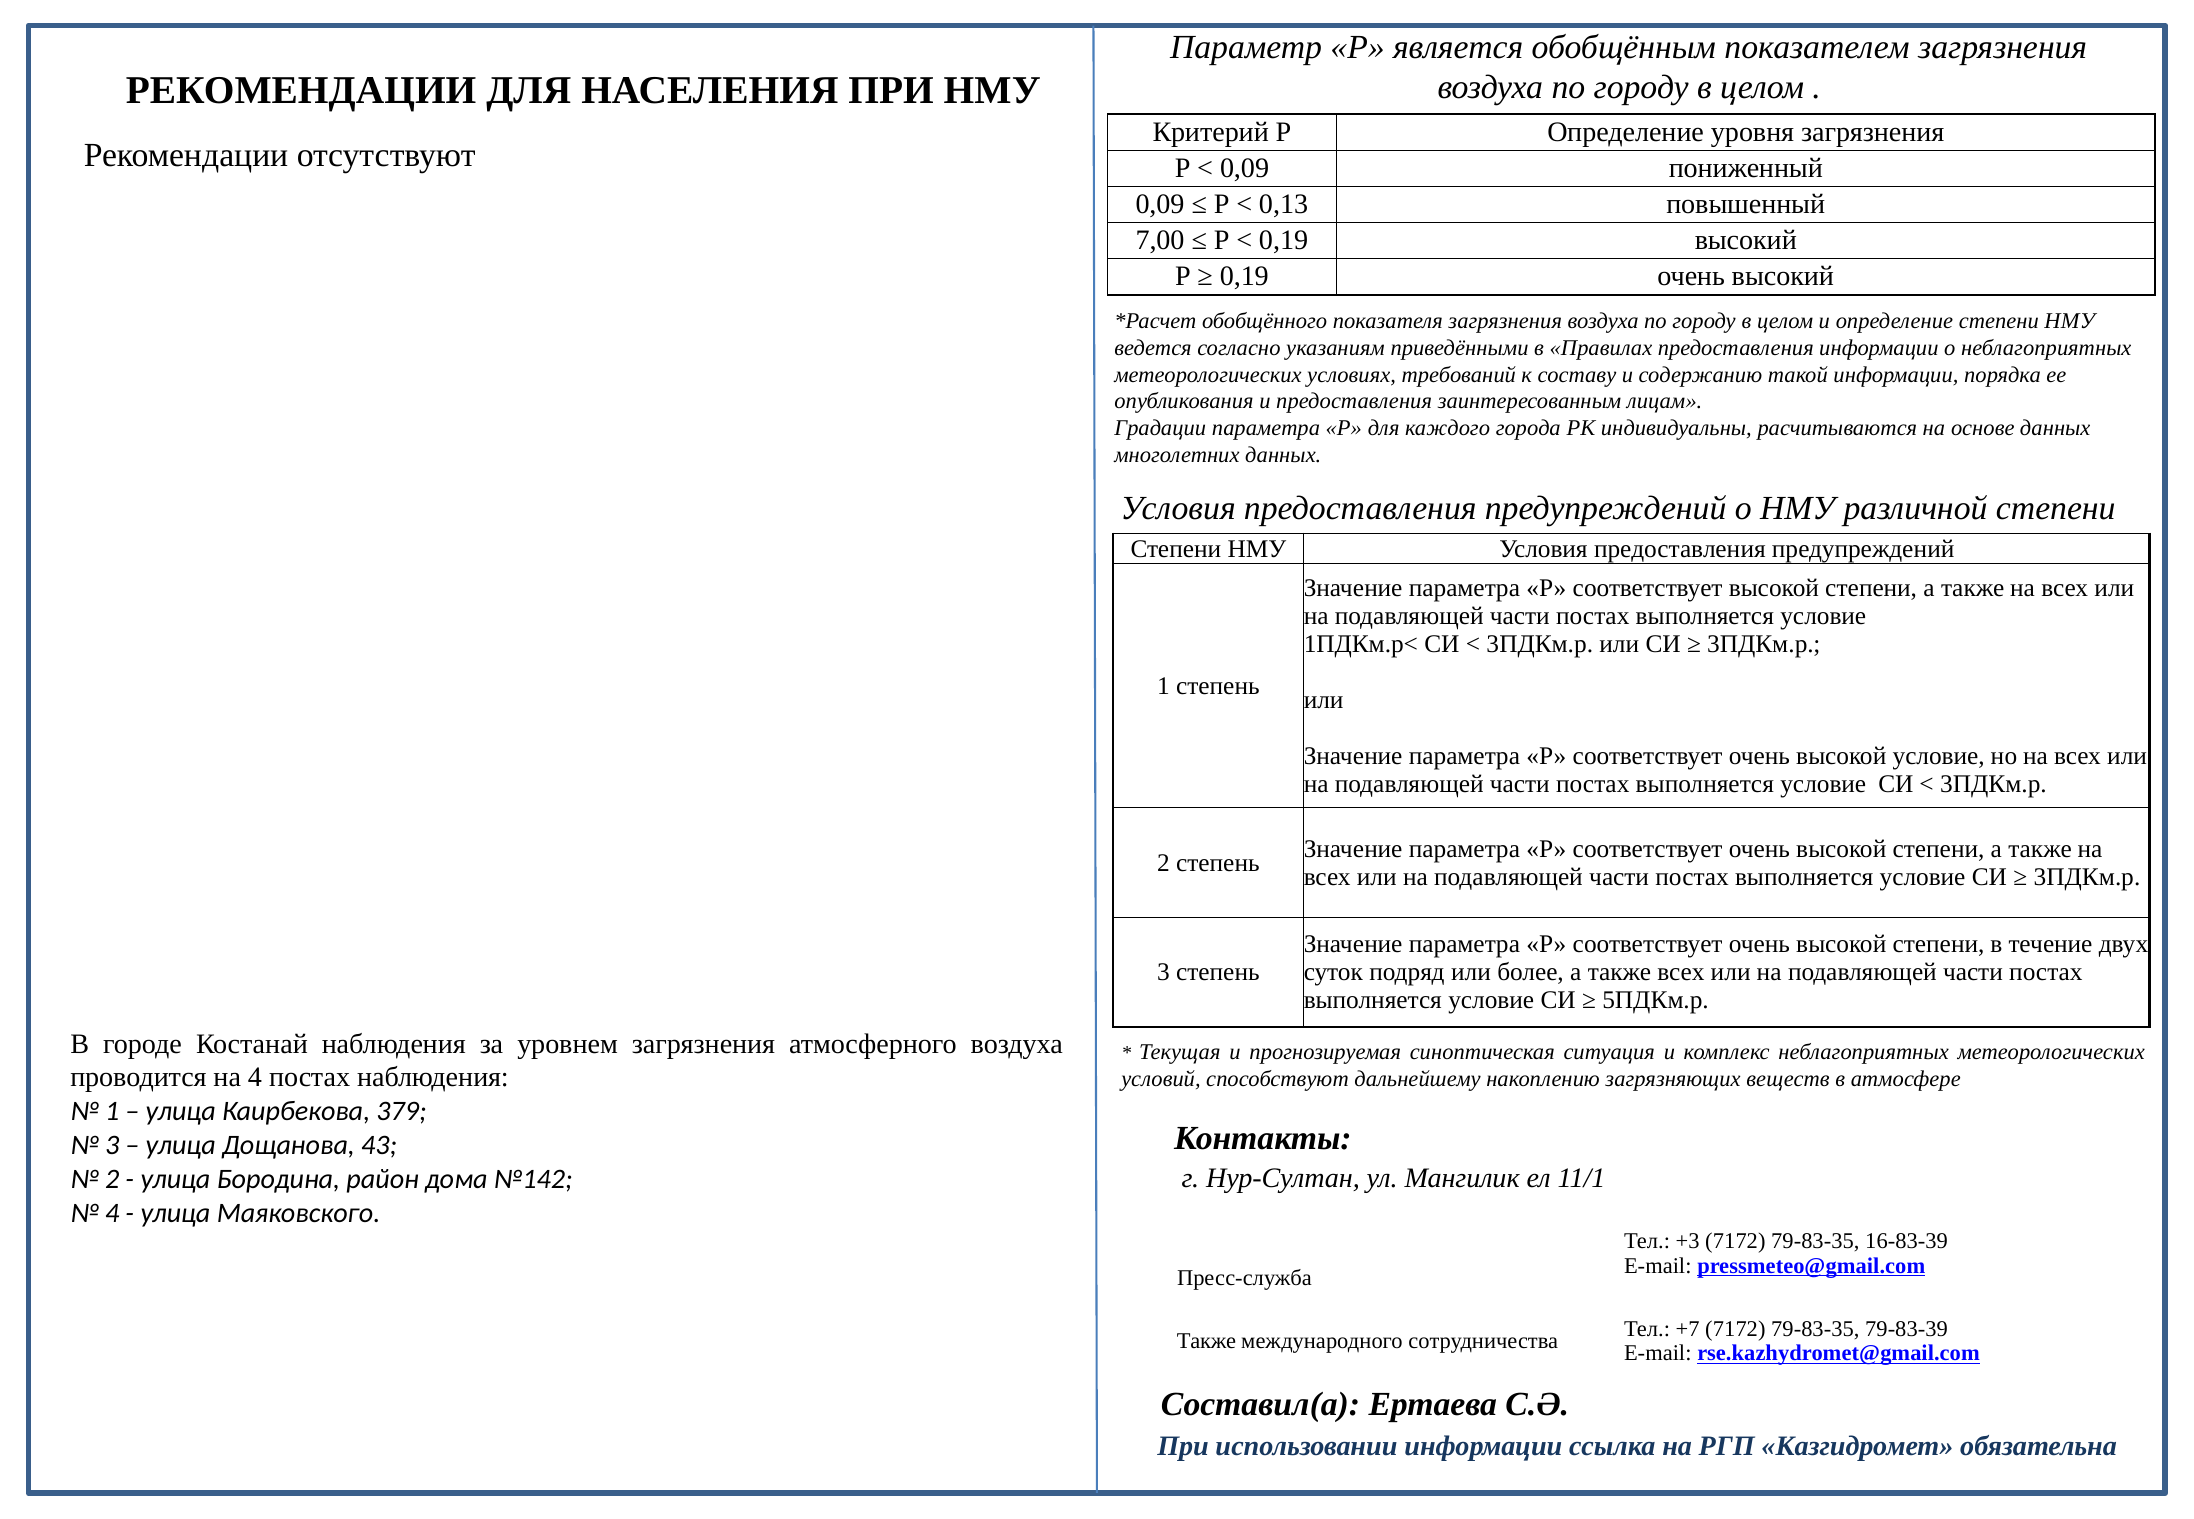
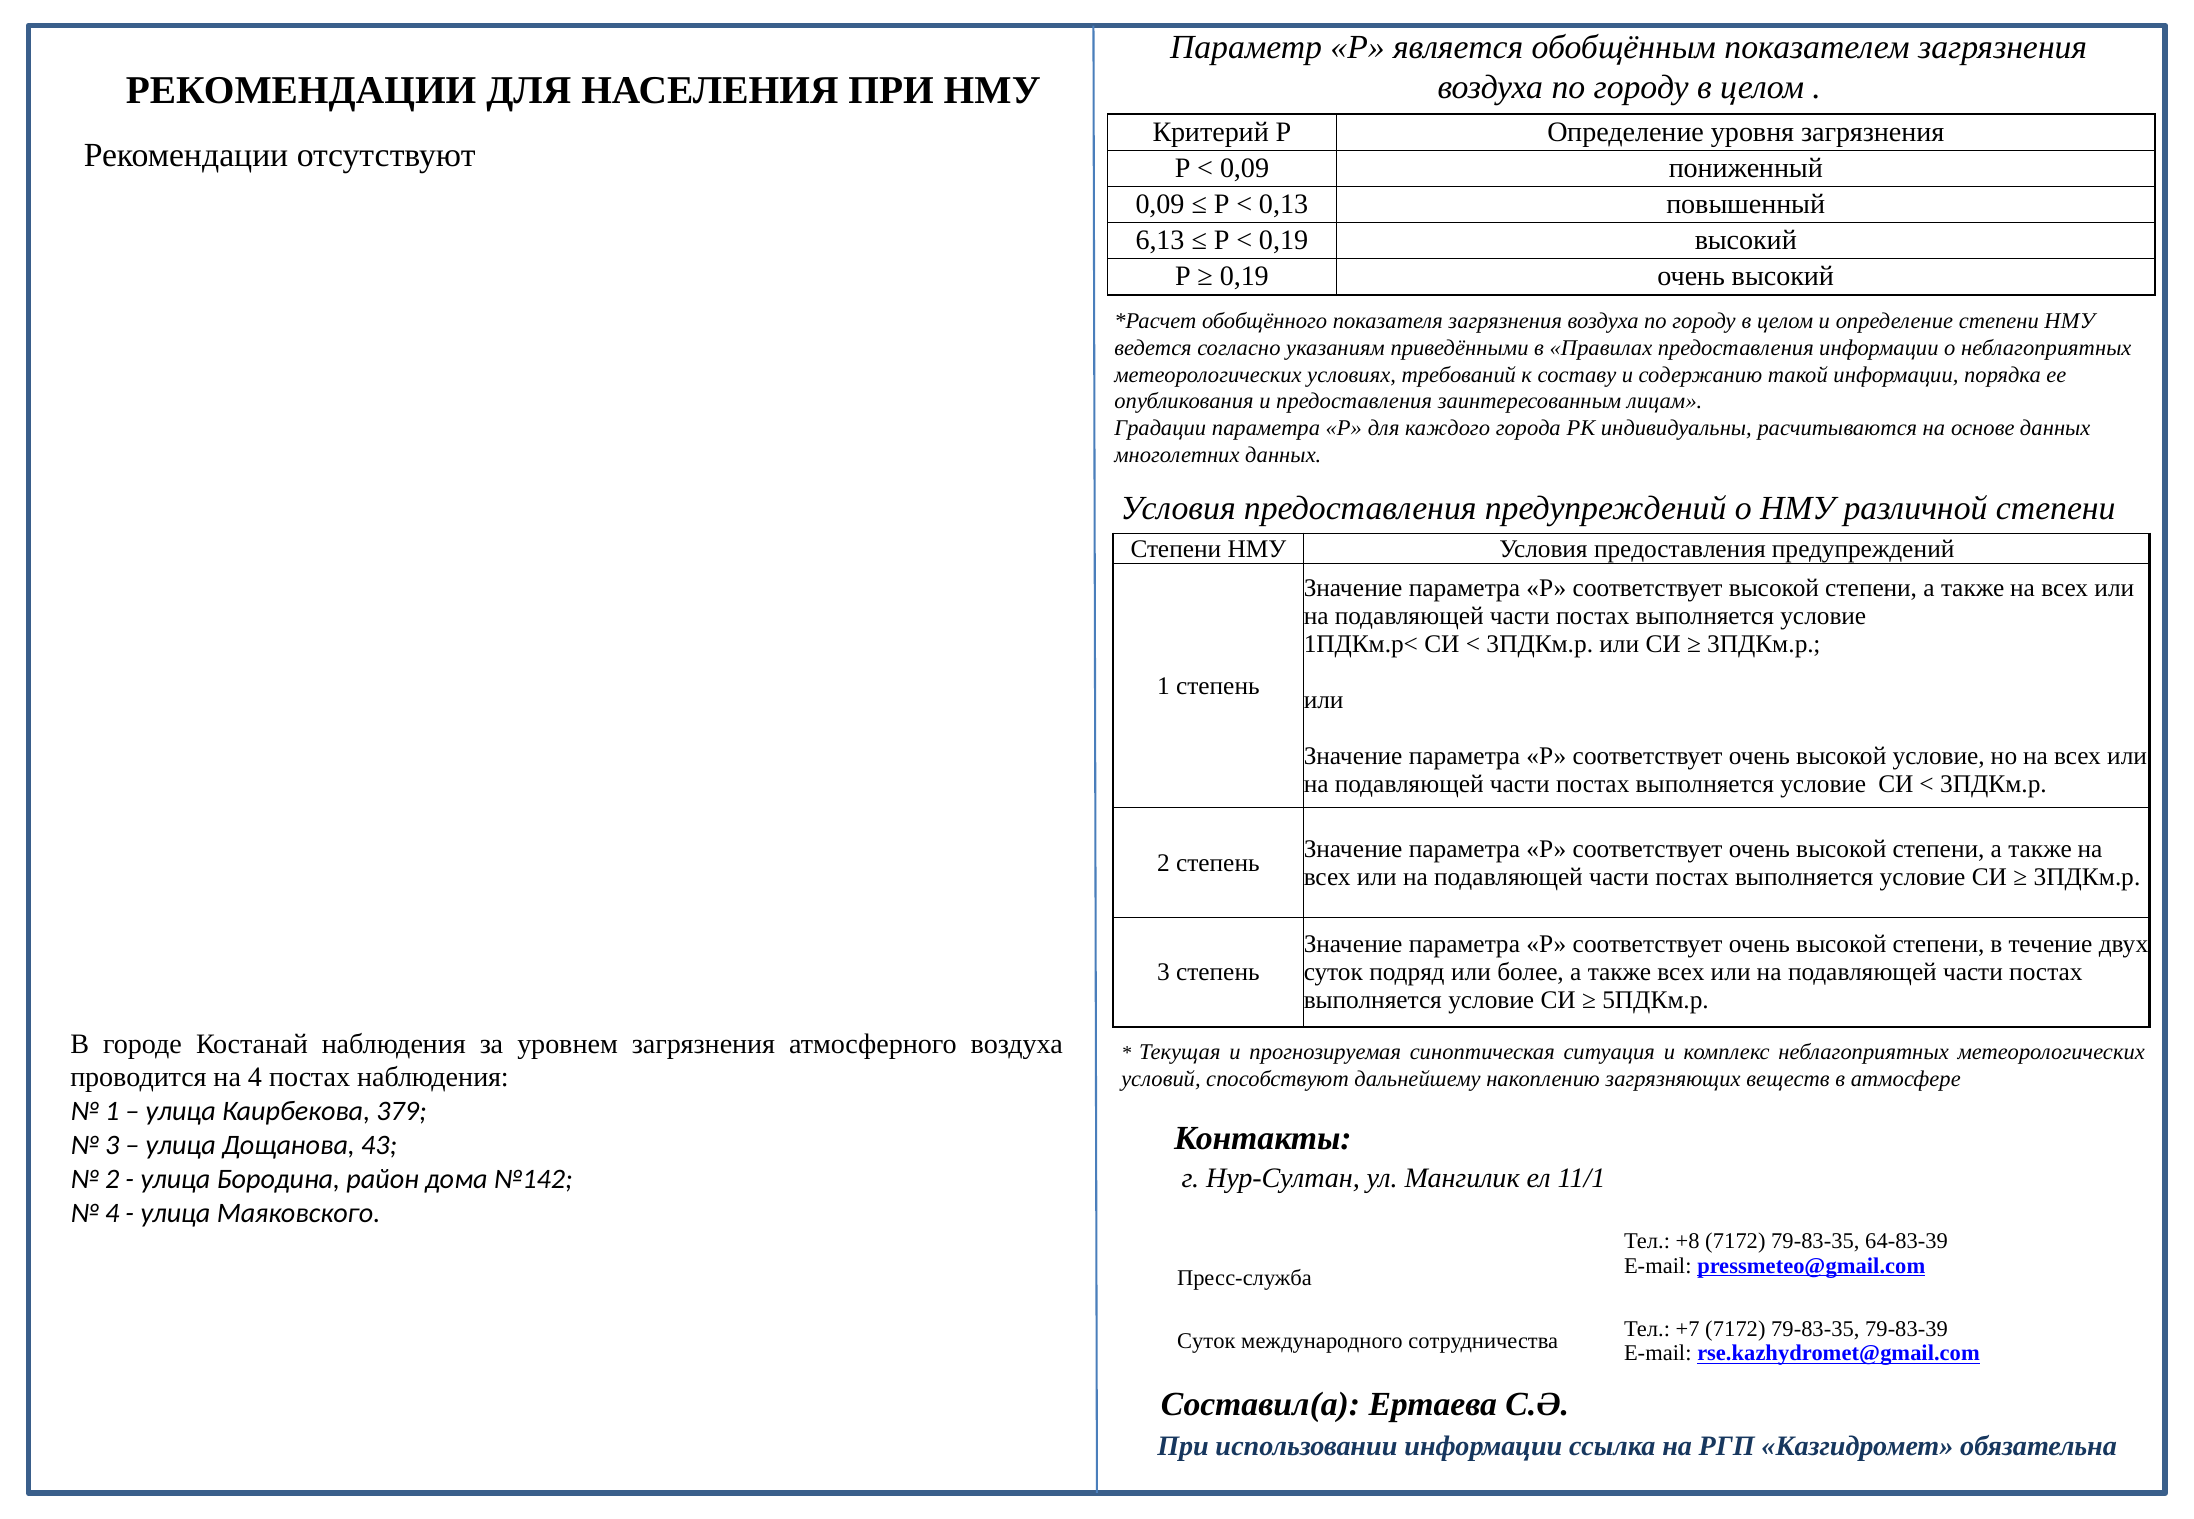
7,00: 7,00 -> 6,13
+3: +3 -> +8
16-83-39: 16-83-39 -> 64-83-39
Также at (1206, 1341): Также -> Суток
